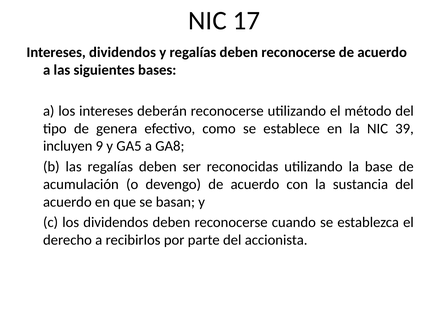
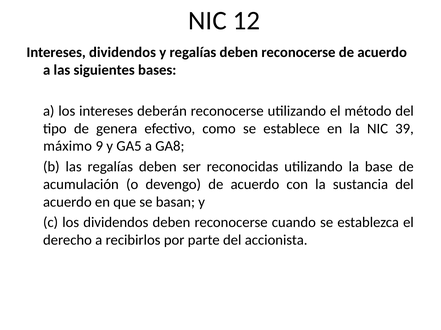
17: 17 -> 12
incluyen: incluyen -> máximo
